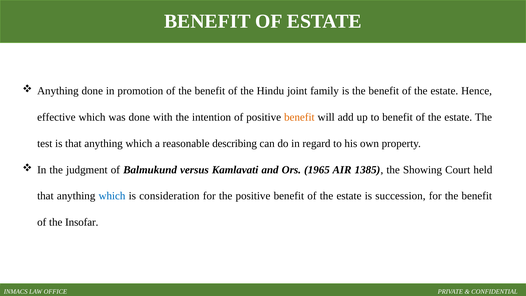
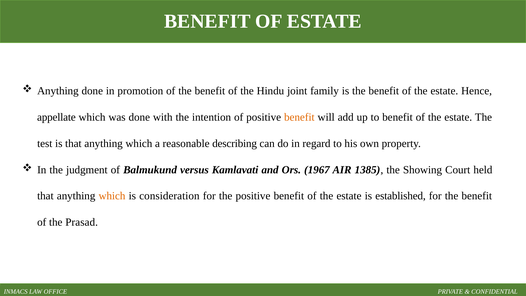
effective: effective -> appellate
1965: 1965 -> 1967
which at (112, 196) colour: blue -> orange
succession: succession -> established
Insofar: Insofar -> Prasad
